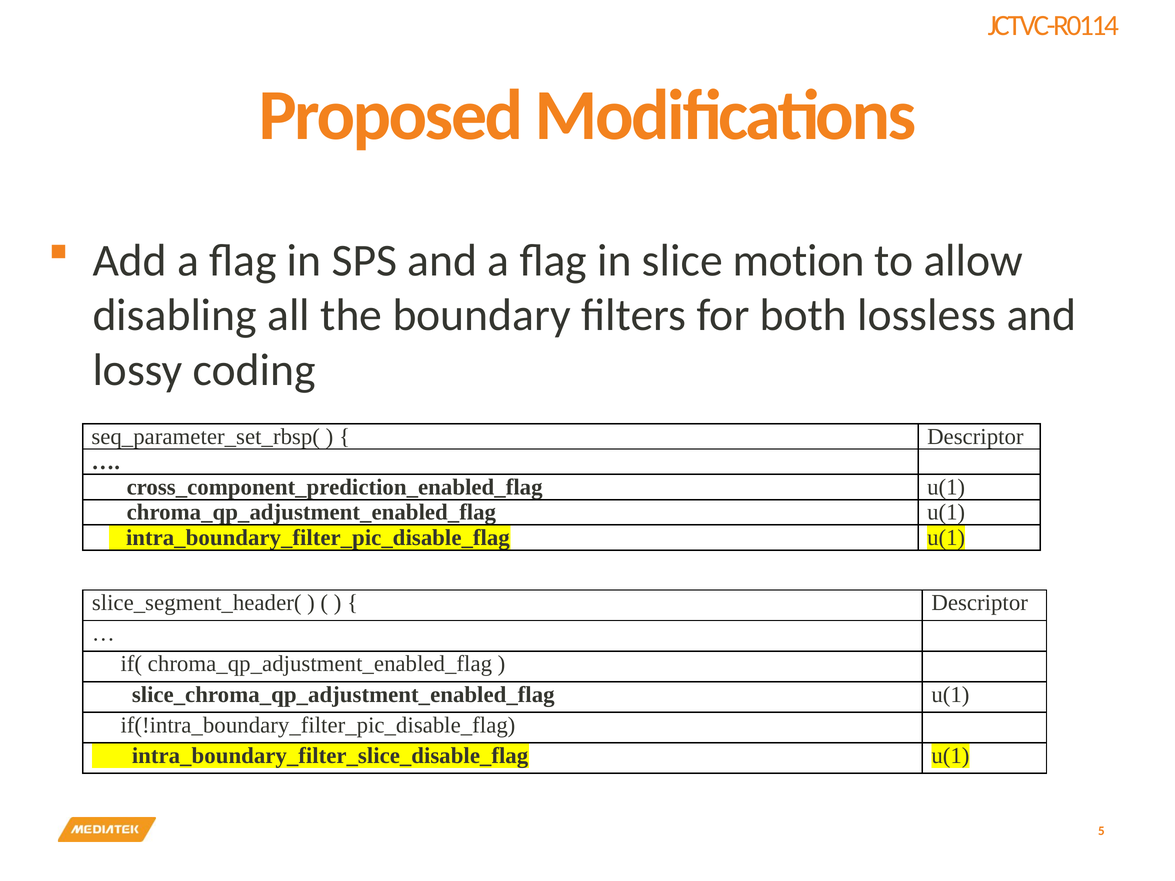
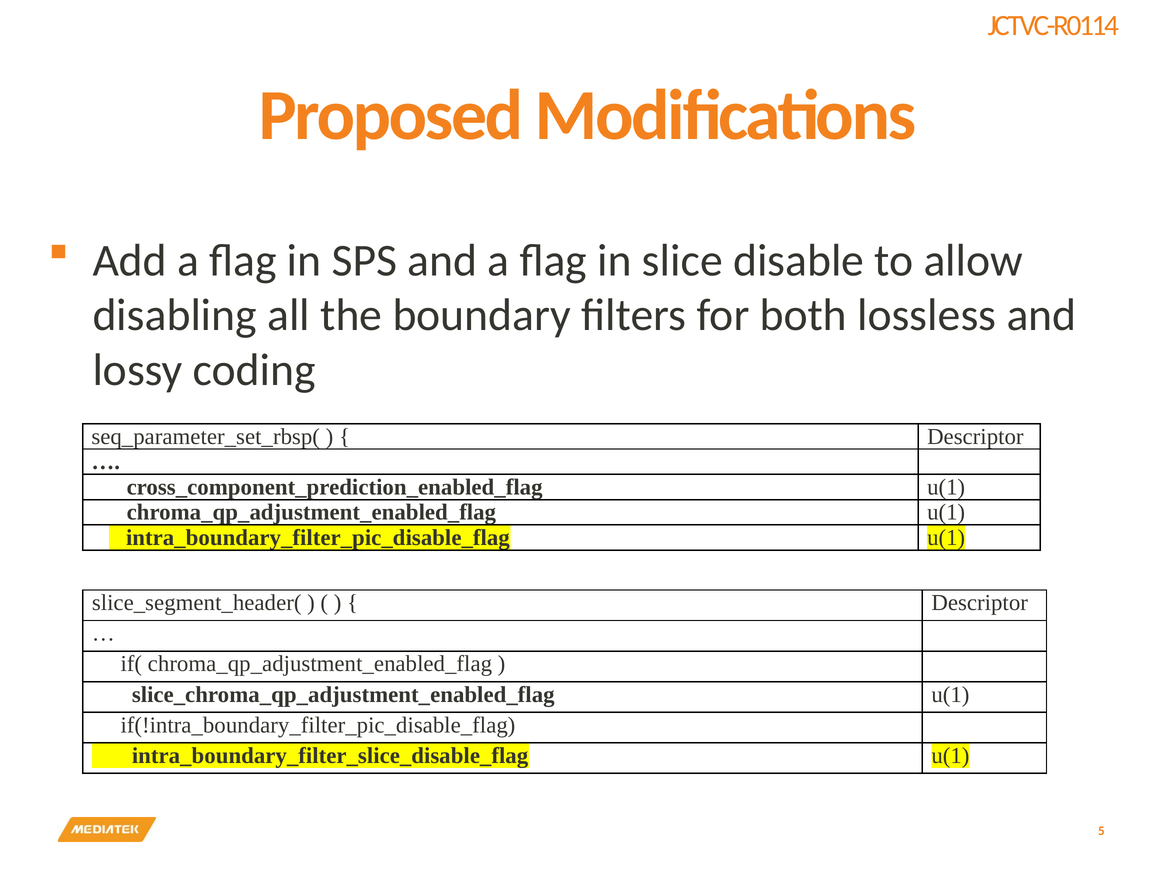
motion: motion -> disable
